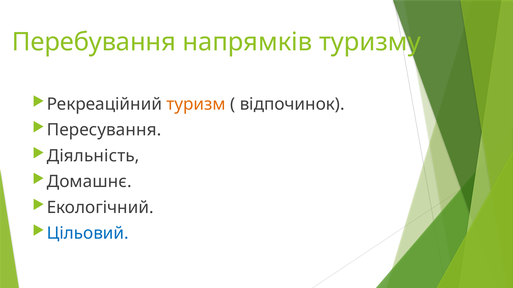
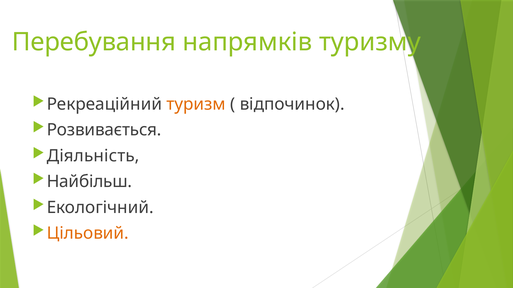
Пересування: Пересування -> Розвивається
Домашнє: Домашнє -> Найбільш
Цільовий colour: blue -> orange
